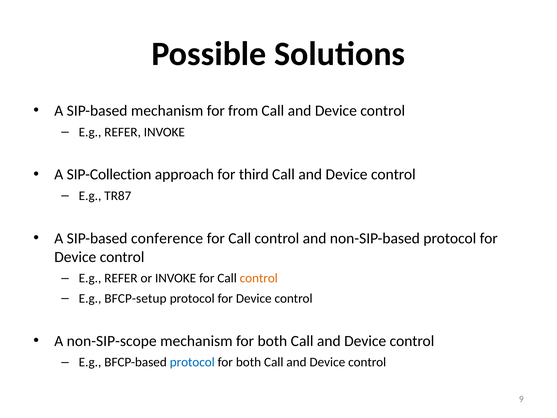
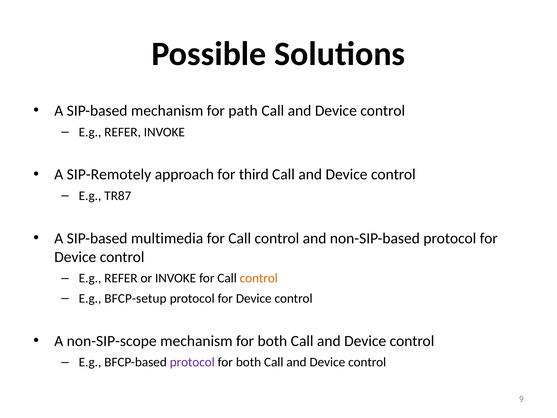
from: from -> path
SIP-Collection: SIP-Collection -> SIP-Remotely
conference: conference -> multimedia
protocol at (192, 362) colour: blue -> purple
